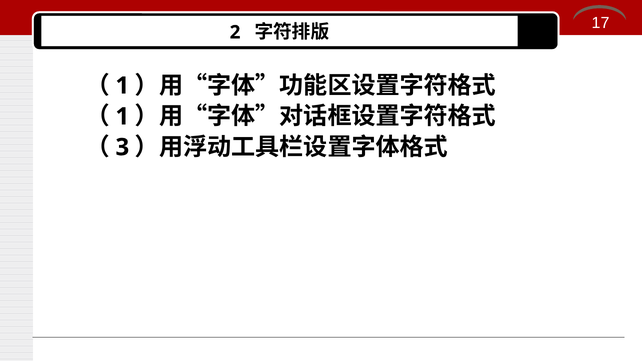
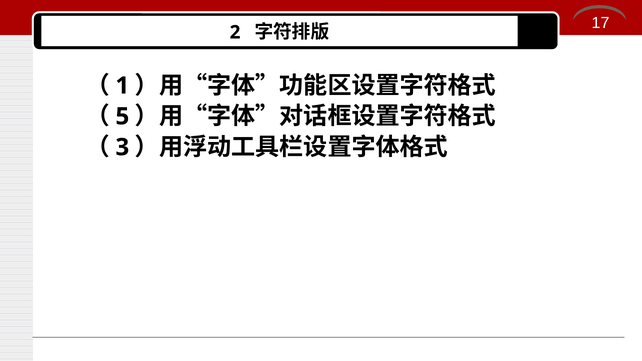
1 at (122, 116): 1 -> 5
